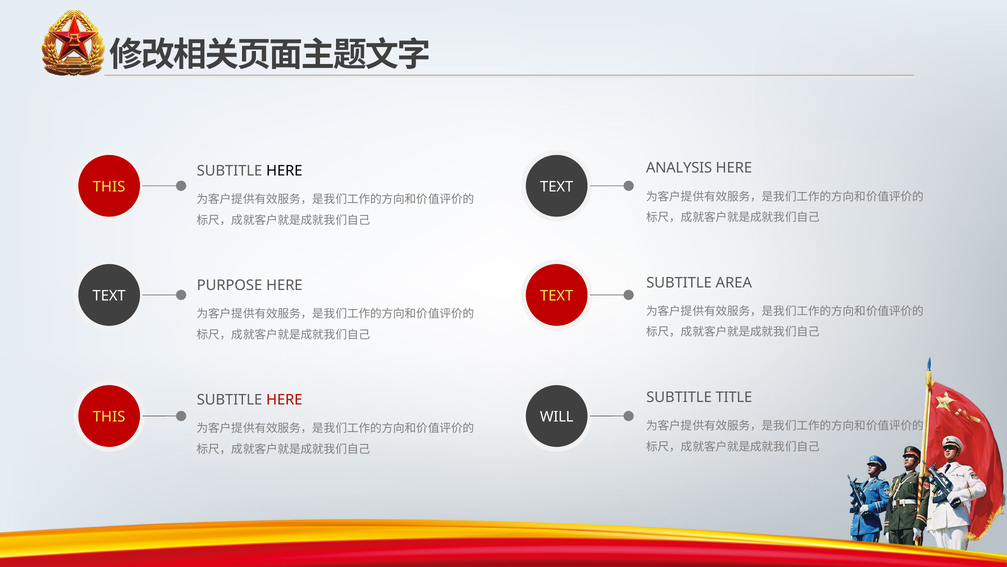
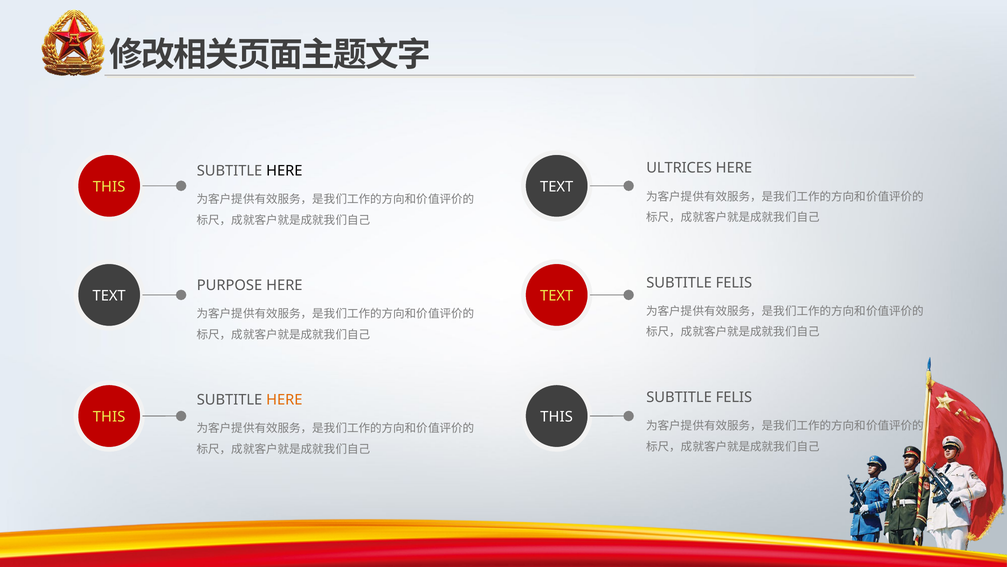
ANALYSIS: ANALYSIS -> ULTRICES
AREA at (734, 282): AREA -> FELIS
TITLE at (734, 397): TITLE -> FELIS
HERE at (284, 400) colour: red -> orange
WILL at (557, 417): WILL -> THIS
